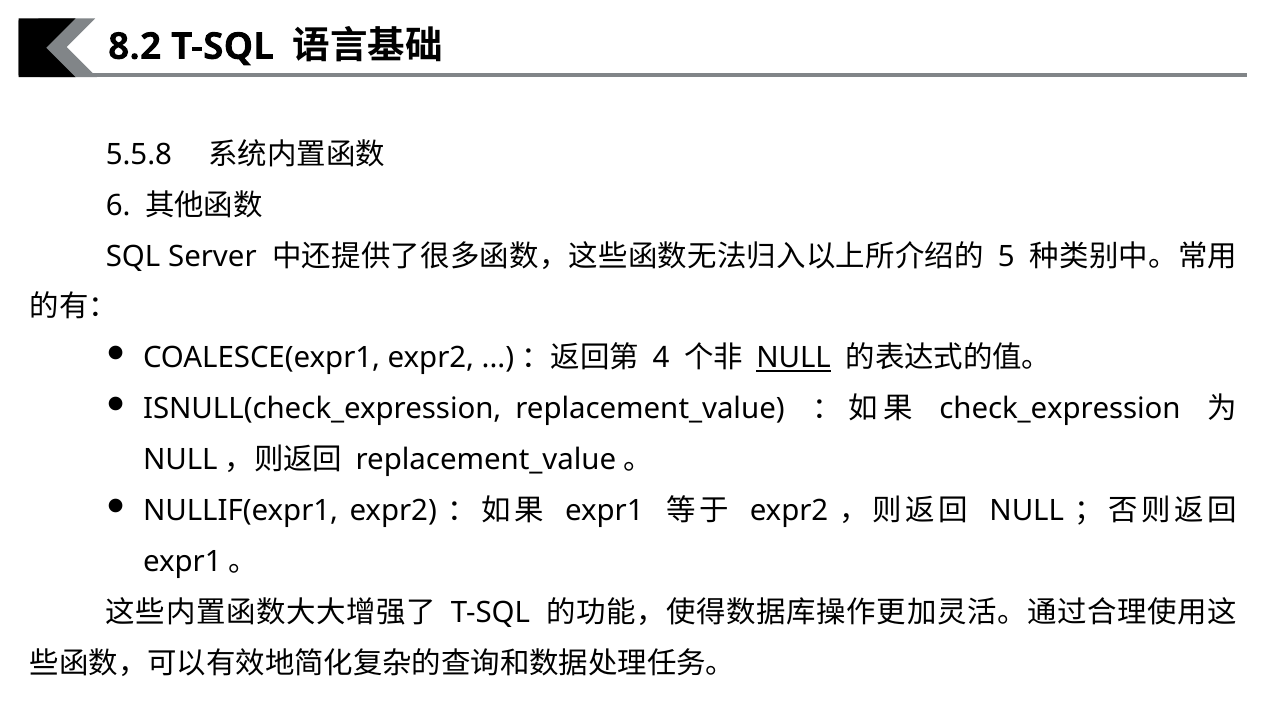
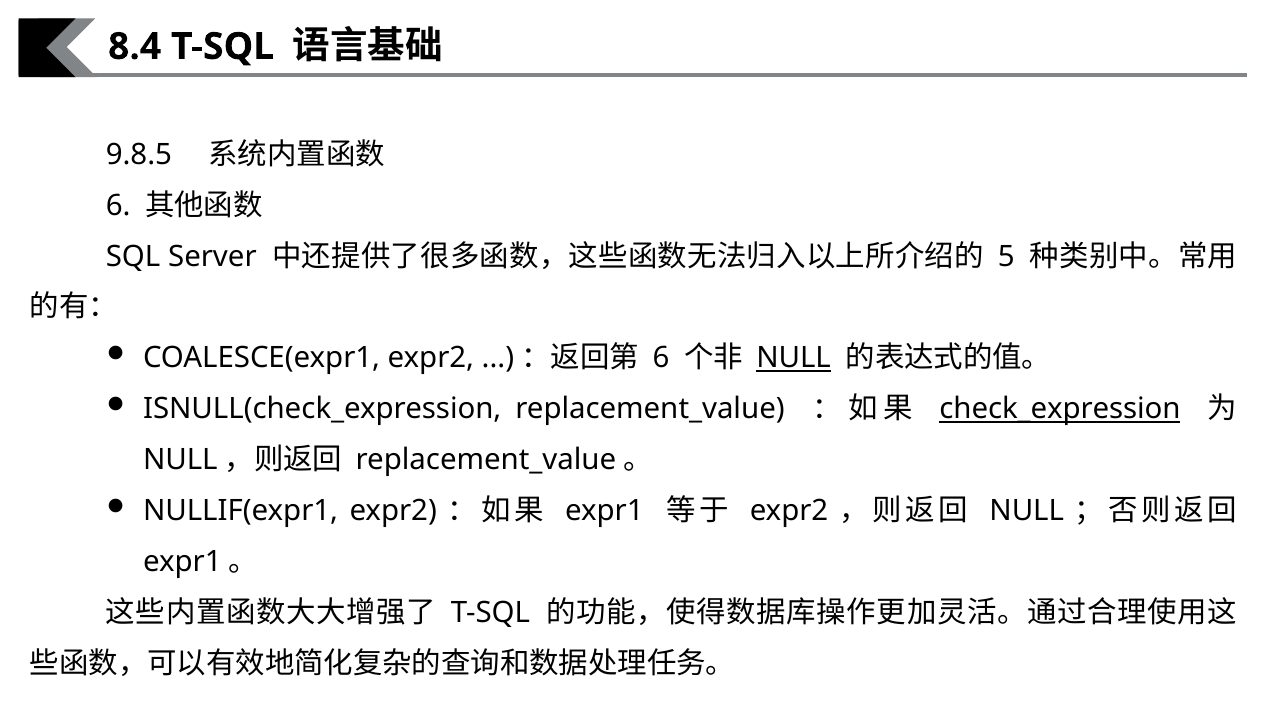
8.2: 8.2 -> 8.4
5.5.8: 5.5.8 -> 9.8.5
4 at (661, 358): 4 -> 6
check_expression underline: none -> present
